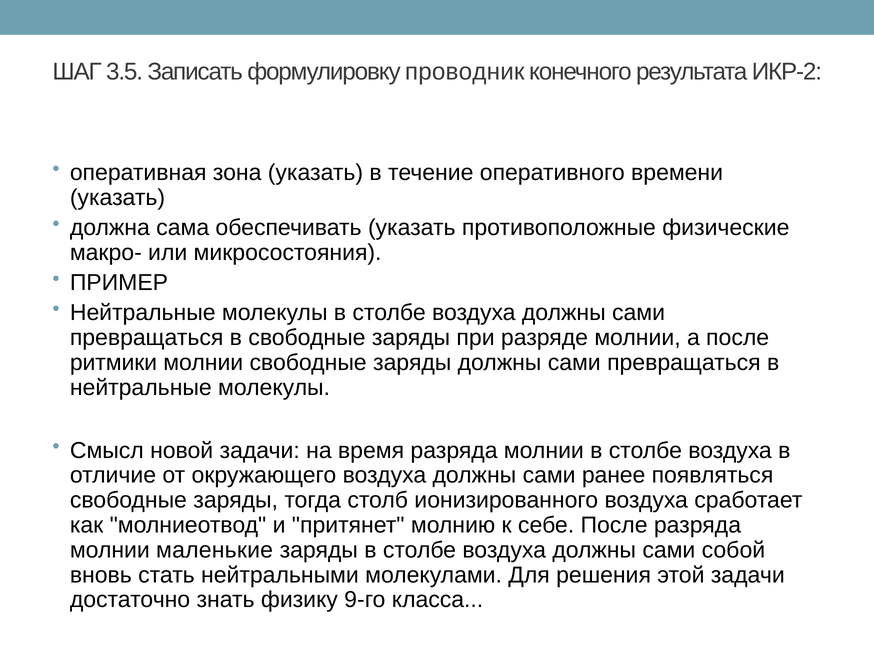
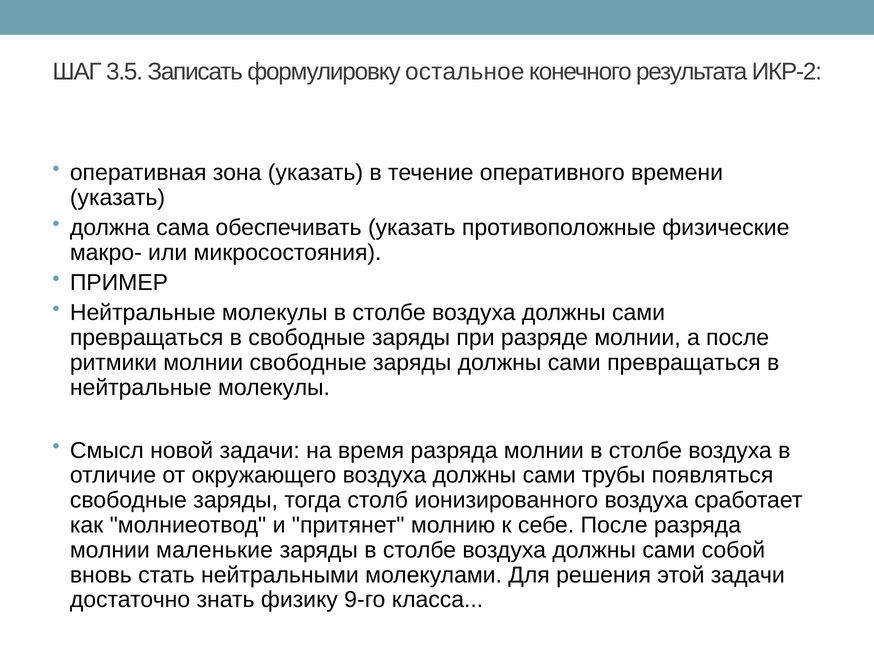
проводник: проводник -> остальное
ранее: ранее -> трубы
